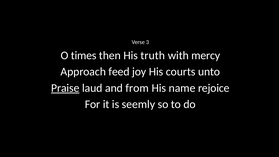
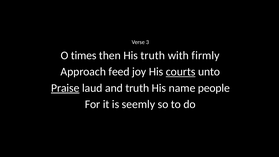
mercy: mercy -> firmly
courts underline: none -> present
and from: from -> truth
rejoice: rejoice -> people
